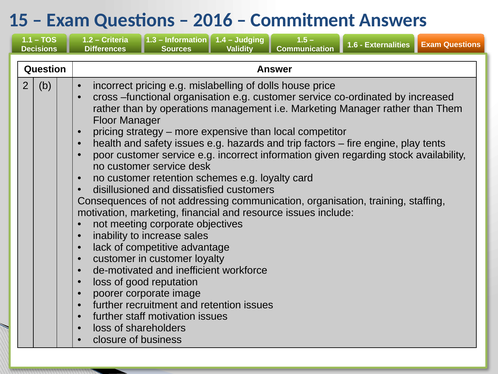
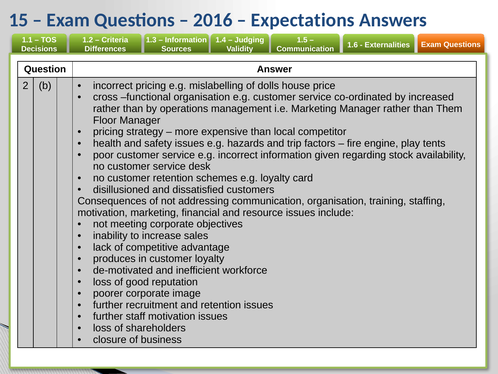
Commitment: Commitment -> Expectations
customer at (114, 258): customer -> produces
